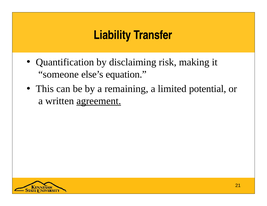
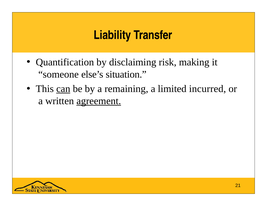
equation: equation -> situation
can underline: none -> present
potential: potential -> incurred
